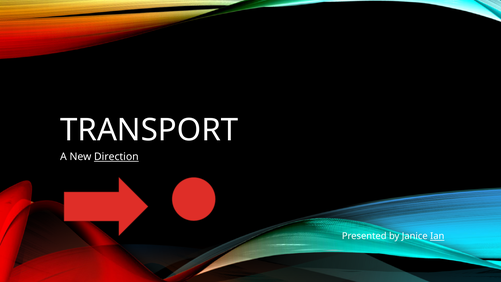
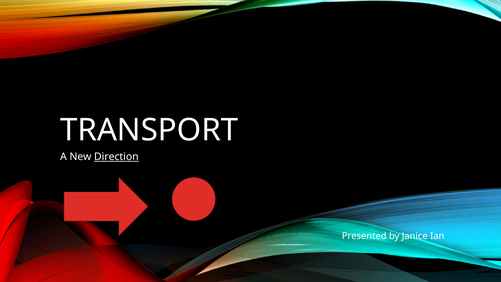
Ian underline: present -> none
